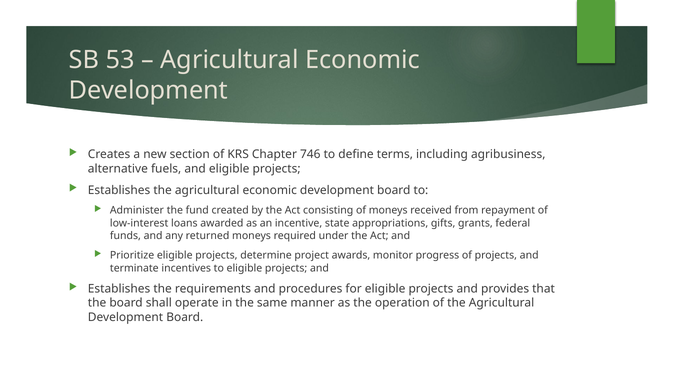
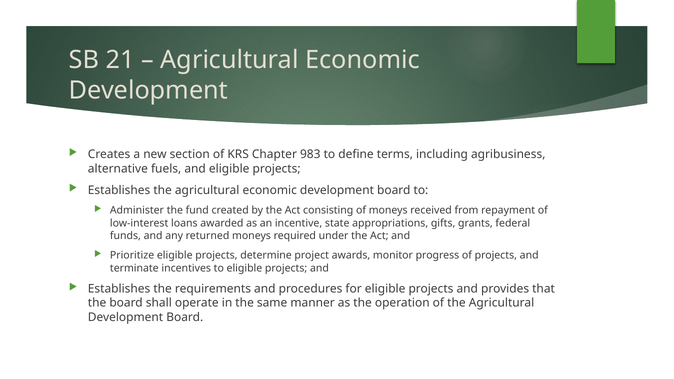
53: 53 -> 21
746: 746 -> 983
